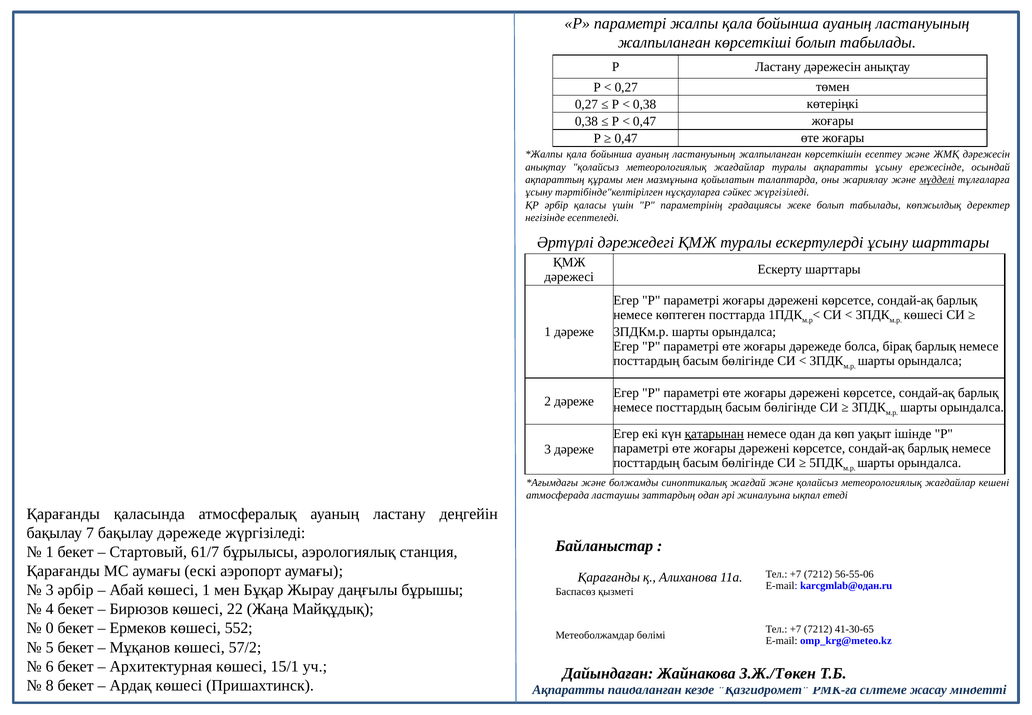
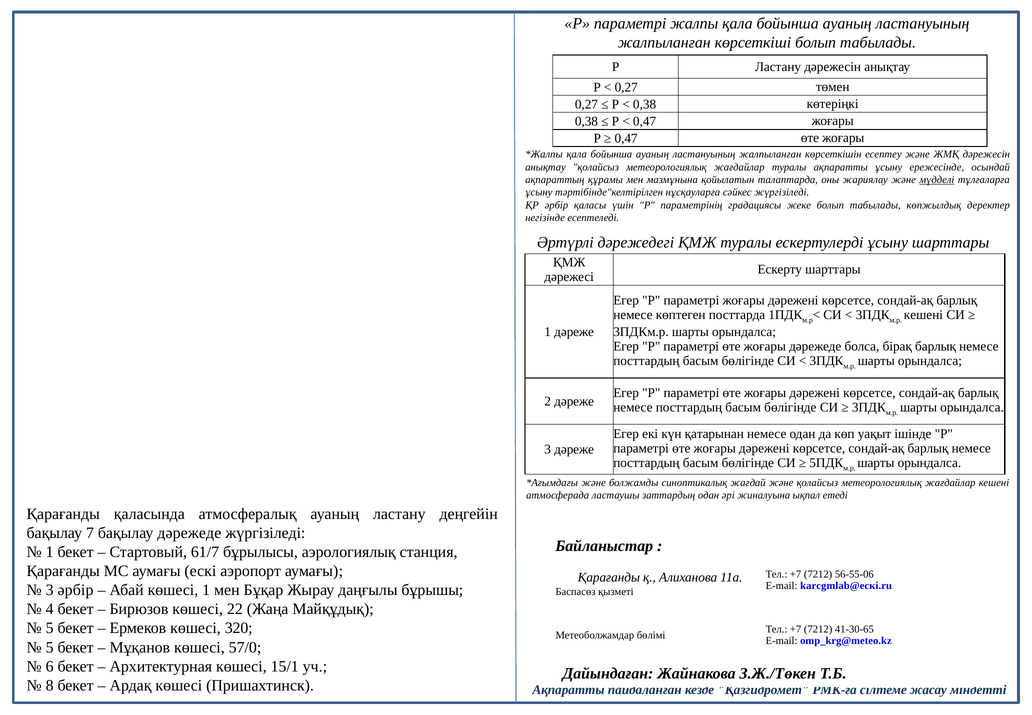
көшесі at (923, 315): көшесі -> кешені
қатарынан underline: present -> none
karcgmlab@одан.ru: karcgmlab@одан.ru -> karcgmlab@ескі.ru
0 at (50, 628): 0 -> 5
552: 552 -> 320
57/2: 57/2 -> 57/0
